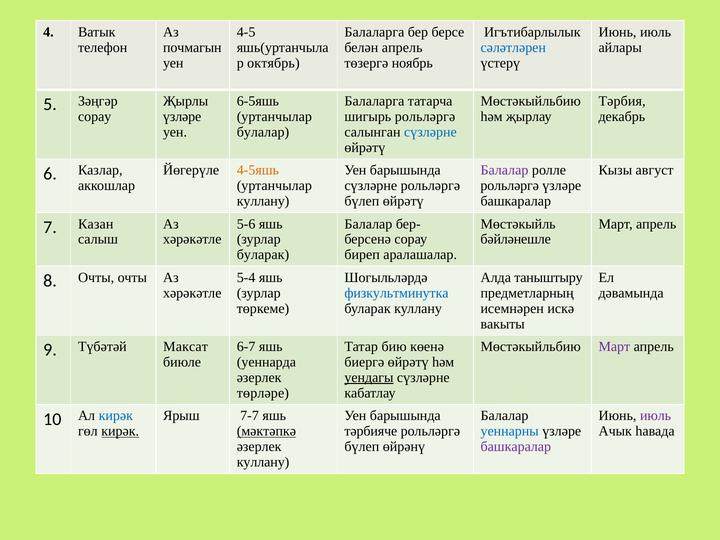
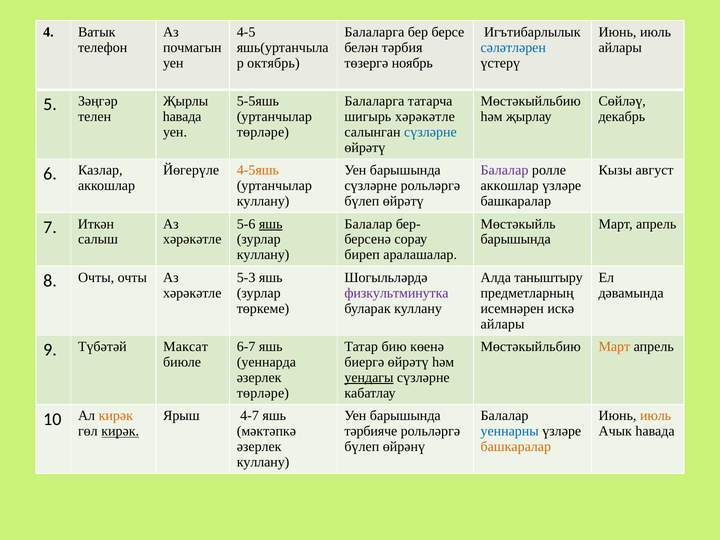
белән апрель: апрель -> тәрбия
6-5яшь: 6-5яшь -> 5-5яшь
Тәрбия: Тәрбия -> Сөйләү
сорау at (95, 117): сорау -> телен
үзләре at (182, 117): үзләре -> һавада
шигырь рольләргә: рольләргә -> хәрәкәтле
булалар at (263, 132): булалар -> төрләре
рольләргә at (510, 186): рольләргә -> аккошлар
яшь at (271, 224) underline: none -> present
Казан: Казан -> Иткән
бәйләнешле at (516, 239): бәйләнешле -> барышында
буларак at (263, 255): буларак -> куллану
5-4: 5-4 -> 5-3
физкультминутка colour: blue -> purple
вакыты at (503, 324): вакыты -> айлары
Март at (614, 347) colour: purple -> orange
7-7: 7-7 -> 4-7
июль at (656, 416) colour: purple -> orange
кирәк at (116, 416) colour: blue -> orange
мәктәпкә underline: present -> none
башкаралар at (516, 447) colour: purple -> orange
